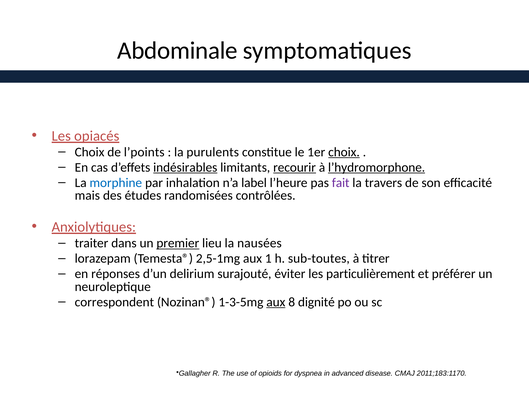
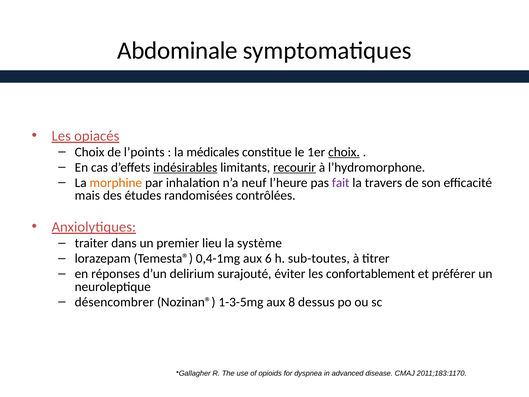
purulents: purulents -> médicales
l’hydromorphone underline: present -> none
morphine colour: blue -> orange
label: label -> neuf
premier underline: present -> none
nausées: nausées -> système
2,5-1mg: 2,5-1mg -> 0,4-1mg
1: 1 -> 6
particulièrement: particulièrement -> confortablement
correspondent: correspondent -> désencombrer
aux at (276, 302) underline: present -> none
dignité: dignité -> dessus
